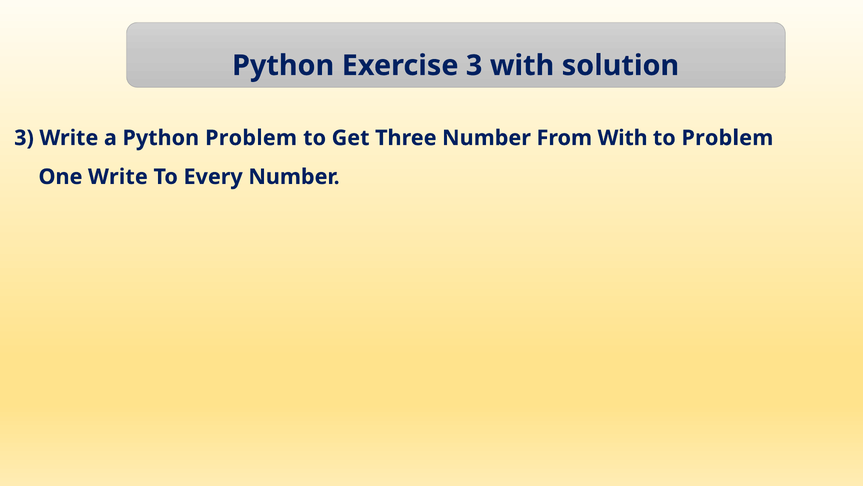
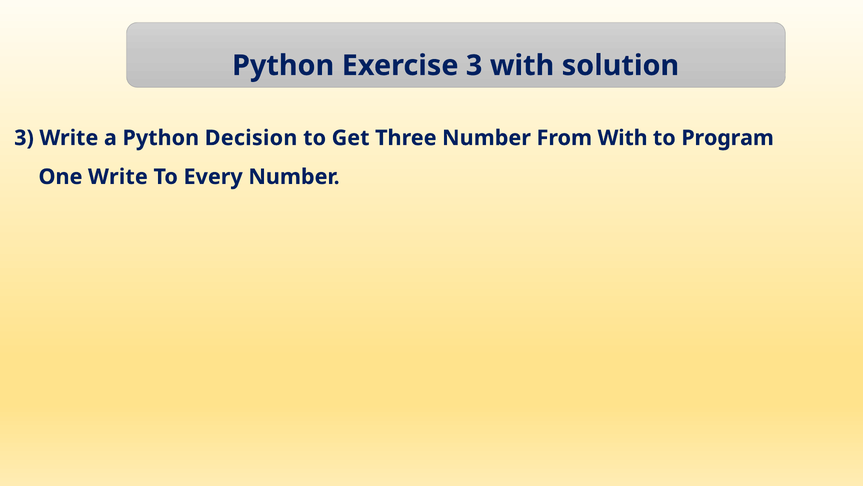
Python Problem: Problem -> Decision
to Problem: Problem -> Program
